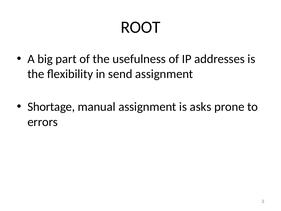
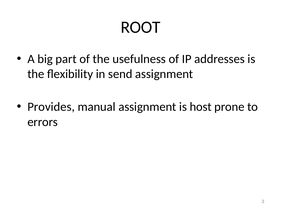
Shortage: Shortage -> Provides
asks: asks -> host
